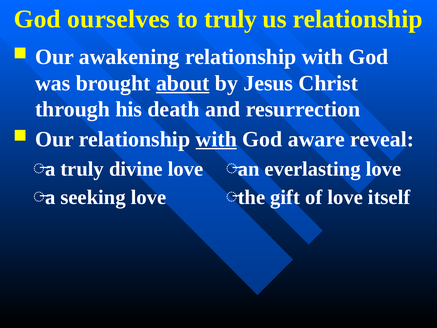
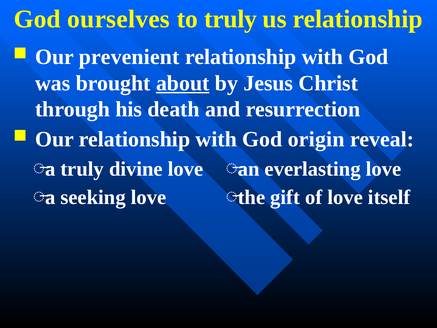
awakening: awakening -> prevenient
with at (216, 139) underline: present -> none
aware: aware -> origin
